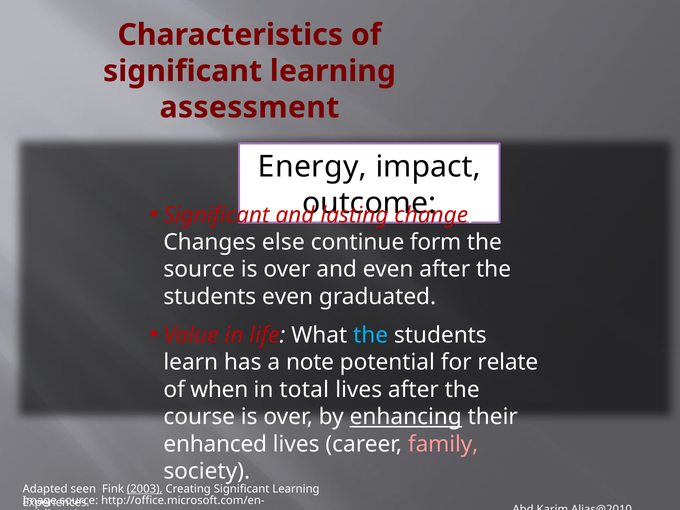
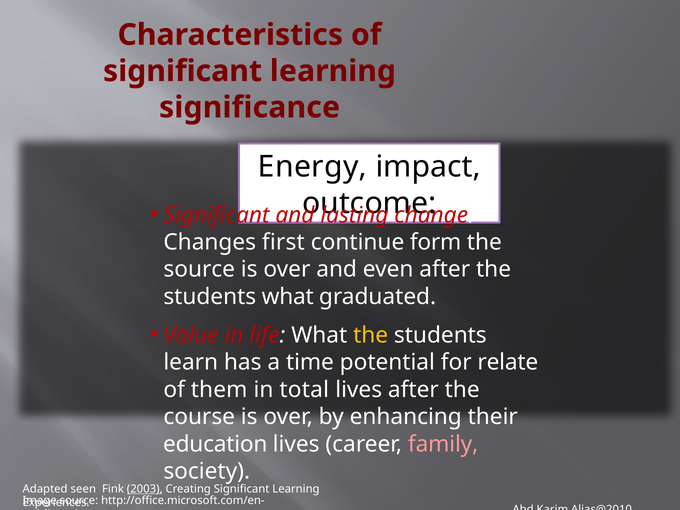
assessment: assessment -> significance
else: else -> first
students even: even -> what
the at (371, 335) colour: light blue -> yellow
note: note -> time
when: when -> them
enhancing underline: present -> none
enhanced: enhanced -> education
